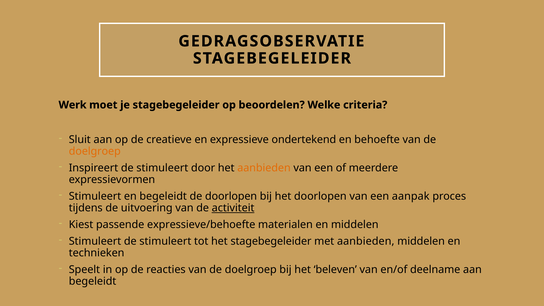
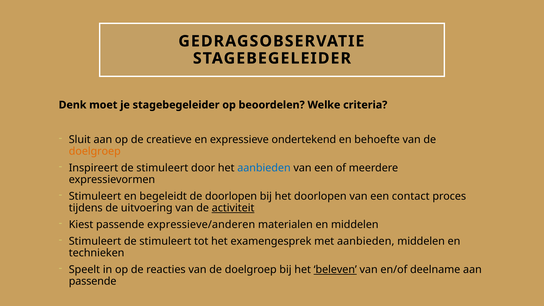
Werk: Werk -> Denk
aanbieden at (264, 168) colour: orange -> blue
aanpak: aanpak -> contact
expressieve/behoefte: expressieve/behoefte -> expressieve/anderen
het stagebegeleider: stagebegeleider -> examengesprek
beleven underline: none -> present
begeleidt at (93, 281): begeleidt -> passende
